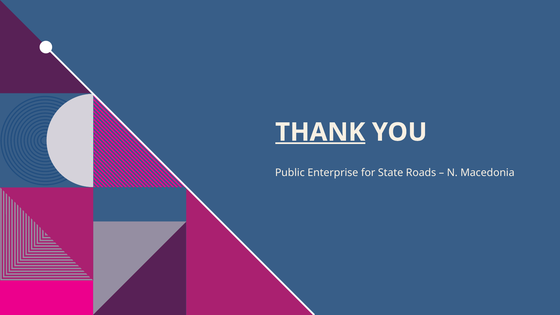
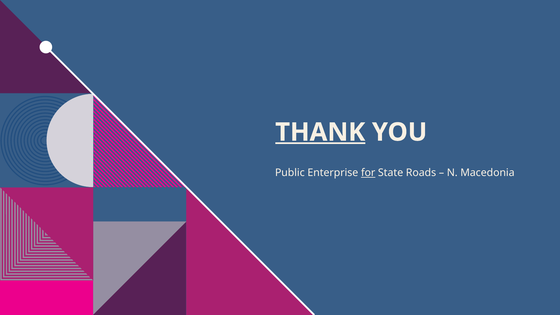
for underline: none -> present
